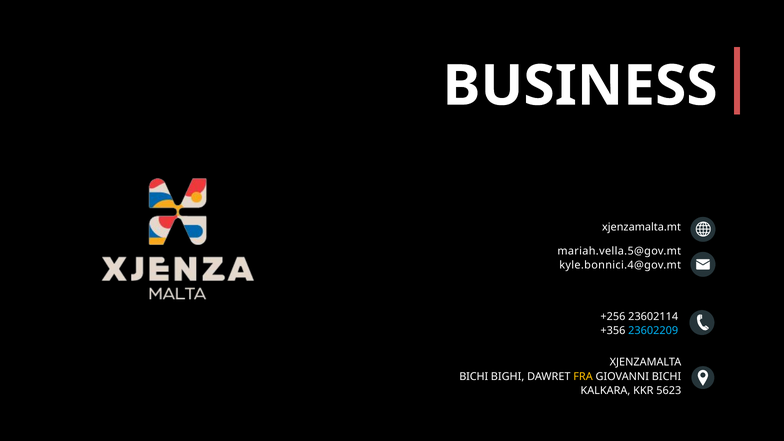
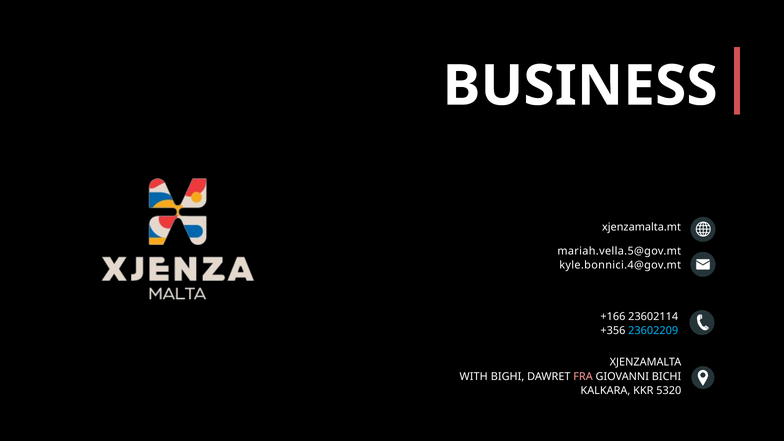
+256: +256 -> +166
BICHI at (474, 377): BICHI -> WITH
FRA colour: yellow -> pink
5623: 5623 -> 5320
